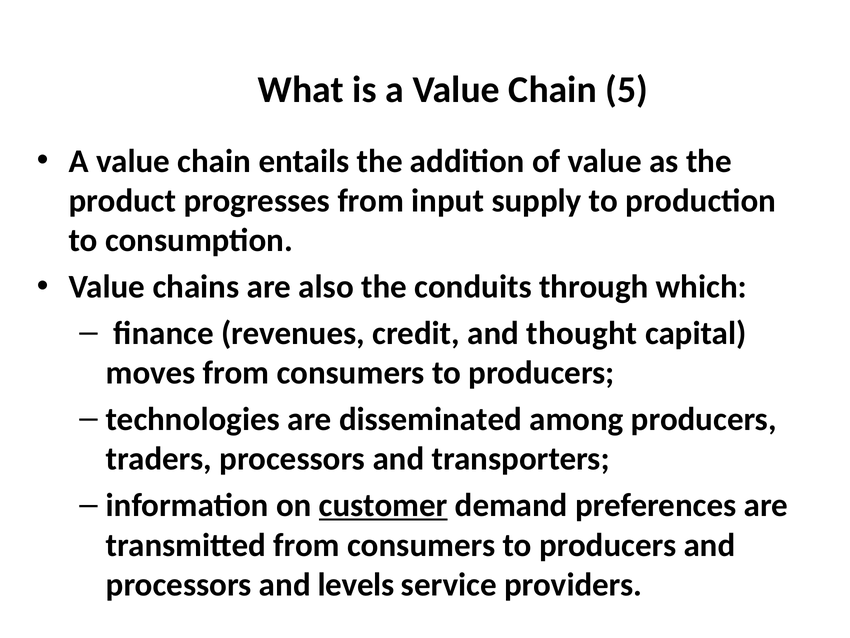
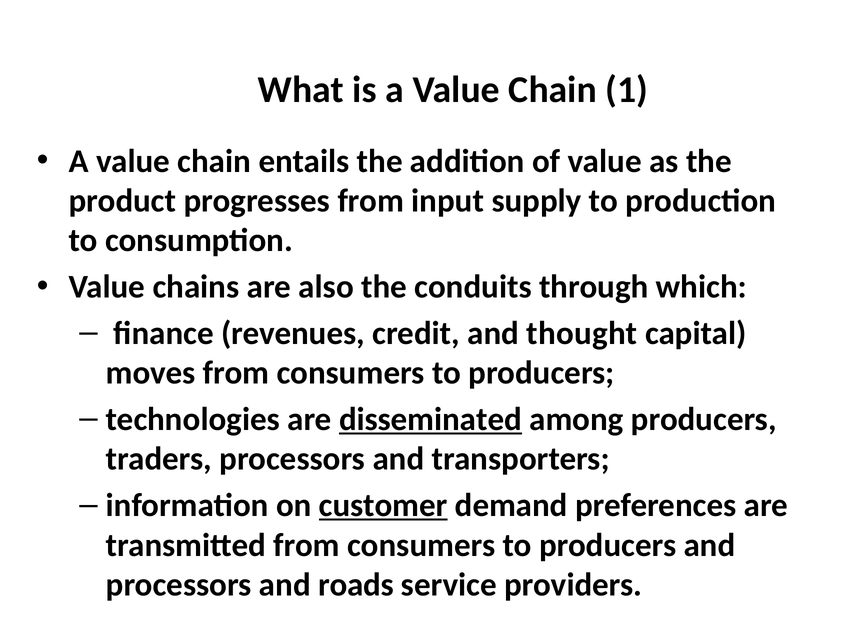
5: 5 -> 1
disseminated underline: none -> present
levels: levels -> roads
